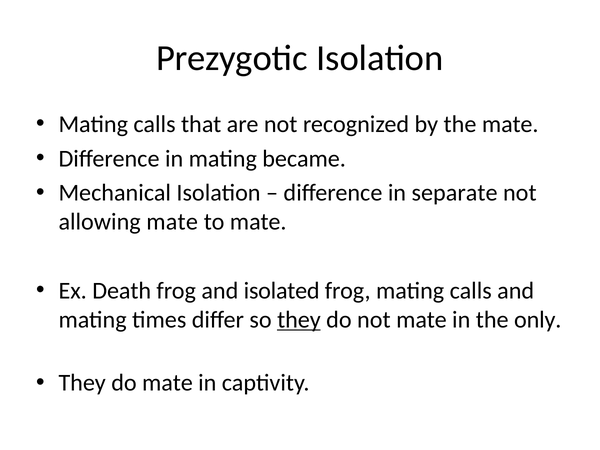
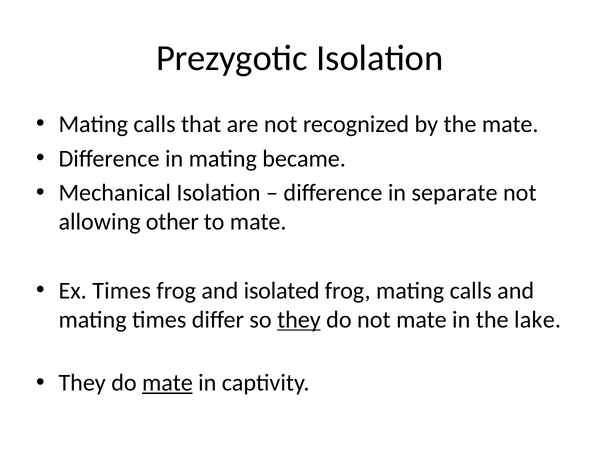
allowing mate: mate -> other
Ex Death: Death -> Times
only: only -> lake
mate at (167, 383) underline: none -> present
